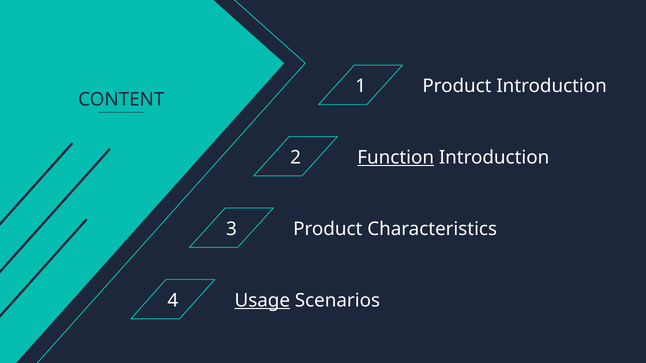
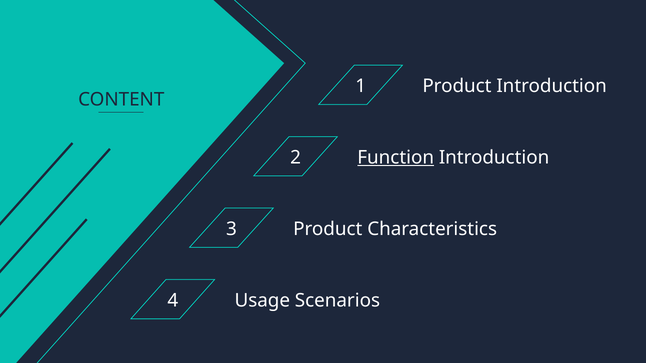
Usage underline: present -> none
